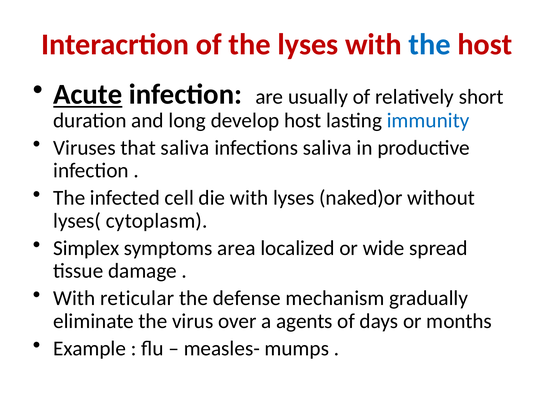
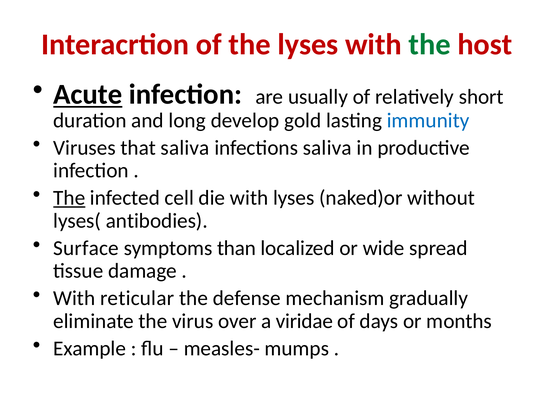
the at (430, 44) colour: blue -> green
develop host: host -> gold
The at (69, 198) underline: none -> present
cytoplasm: cytoplasm -> antibodies
Simplex: Simplex -> Surface
area: area -> than
agents: agents -> viridae
